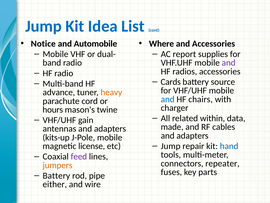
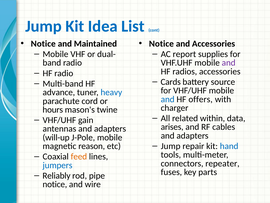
Automobile: Automobile -> Maintained
Where at (161, 44): Where -> Notice
heavy colour: orange -> blue
chairs: chairs -> offers
made: made -> arises
kits-up: kits-up -> will-up
license: license -> reason
feed colour: purple -> orange
jumpers colour: orange -> blue
Battery at (56, 175): Battery -> Reliably
either at (55, 184): either -> notice
